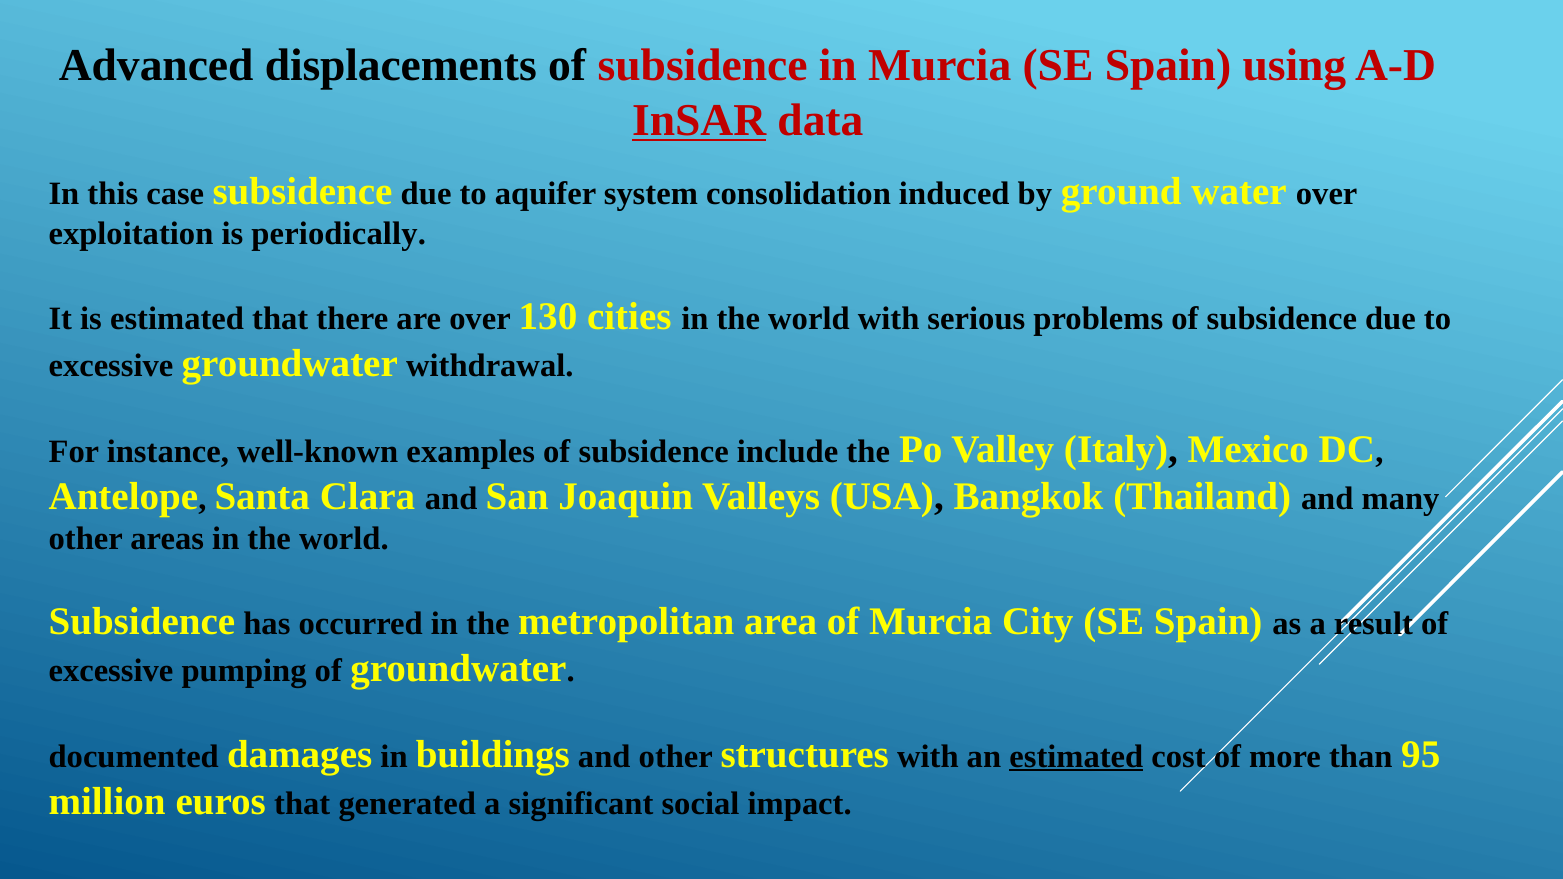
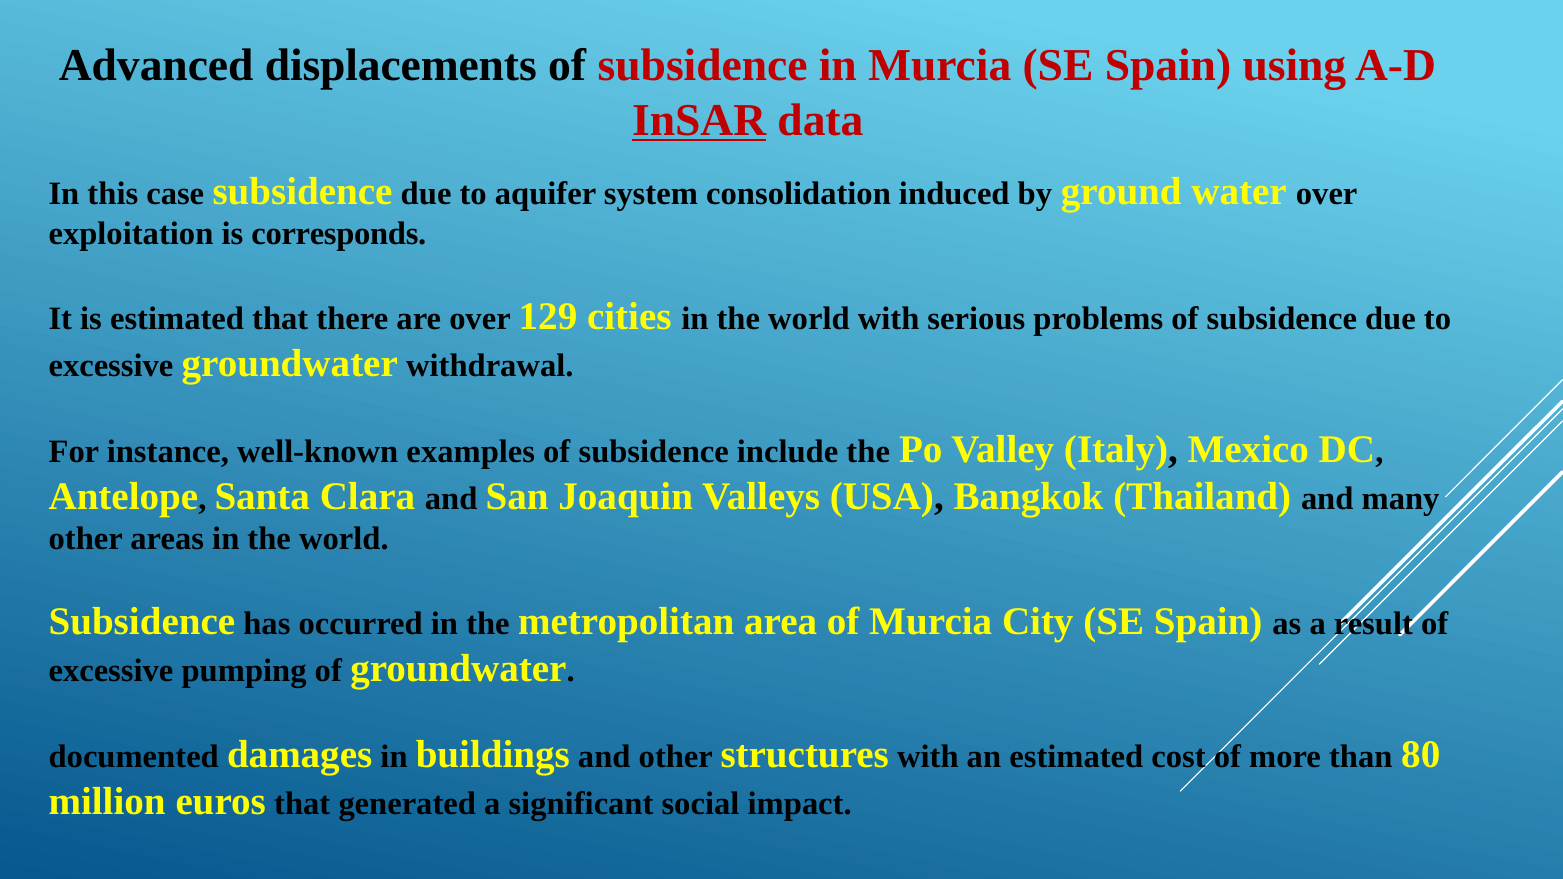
periodically: periodically -> corresponds
130: 130 -> 129
estimated at (1076, 757) underline: present -> none
95: 95 -> 80
